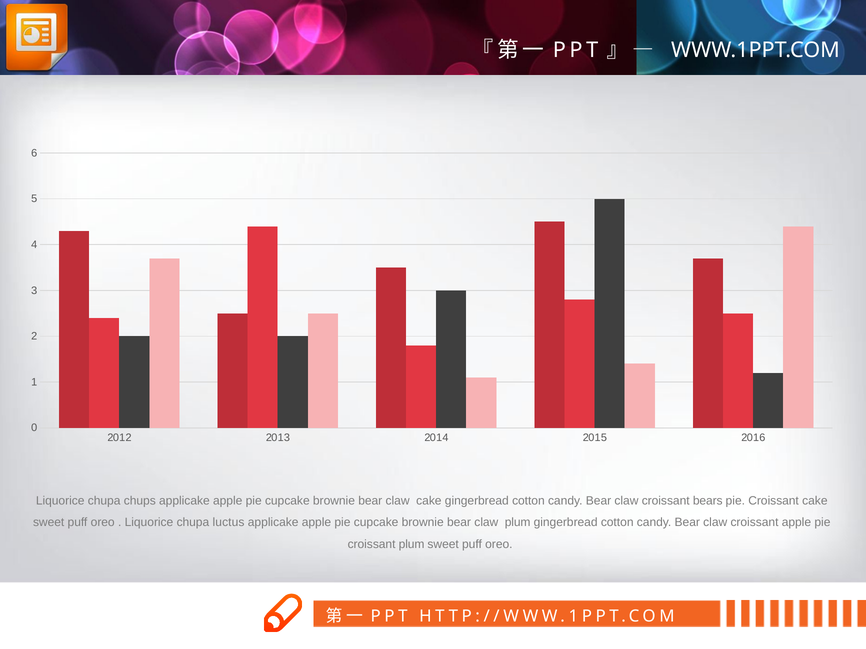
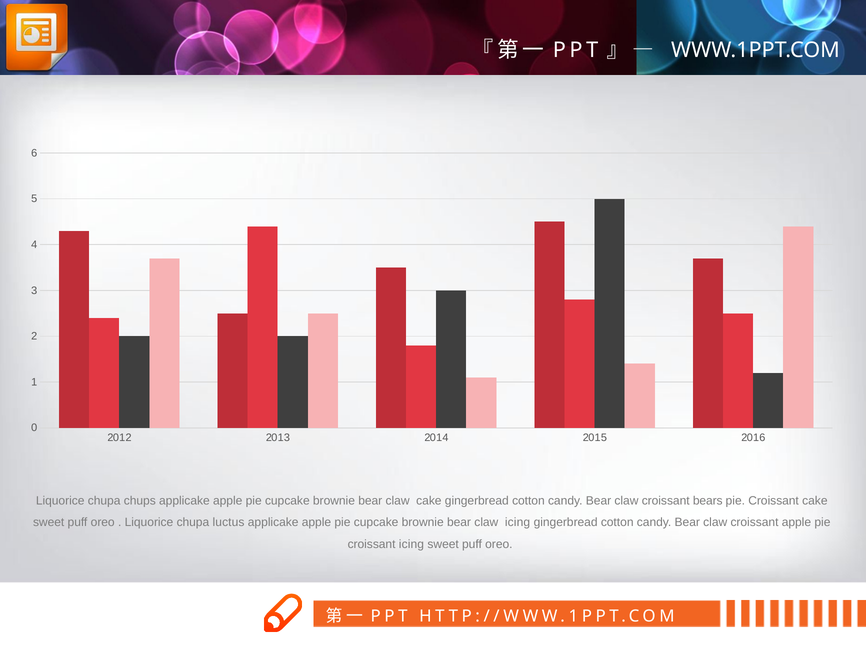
claw plum: plum -> icing
croissant plum: plum -> icing
